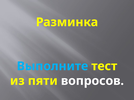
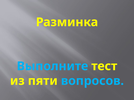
вопросов colour: white -> light blue
